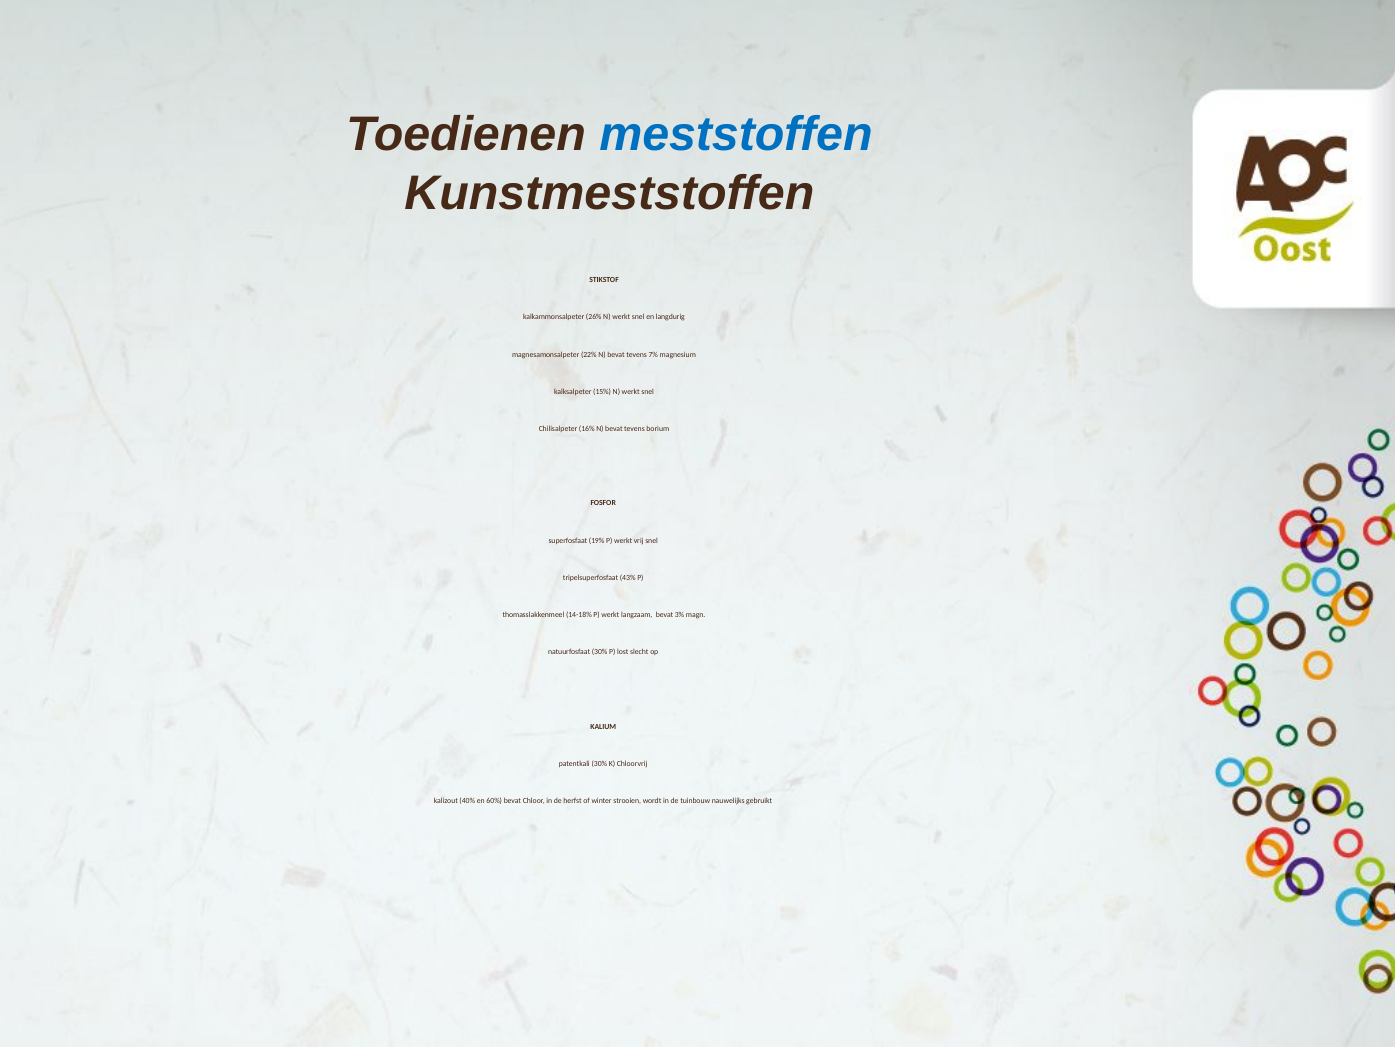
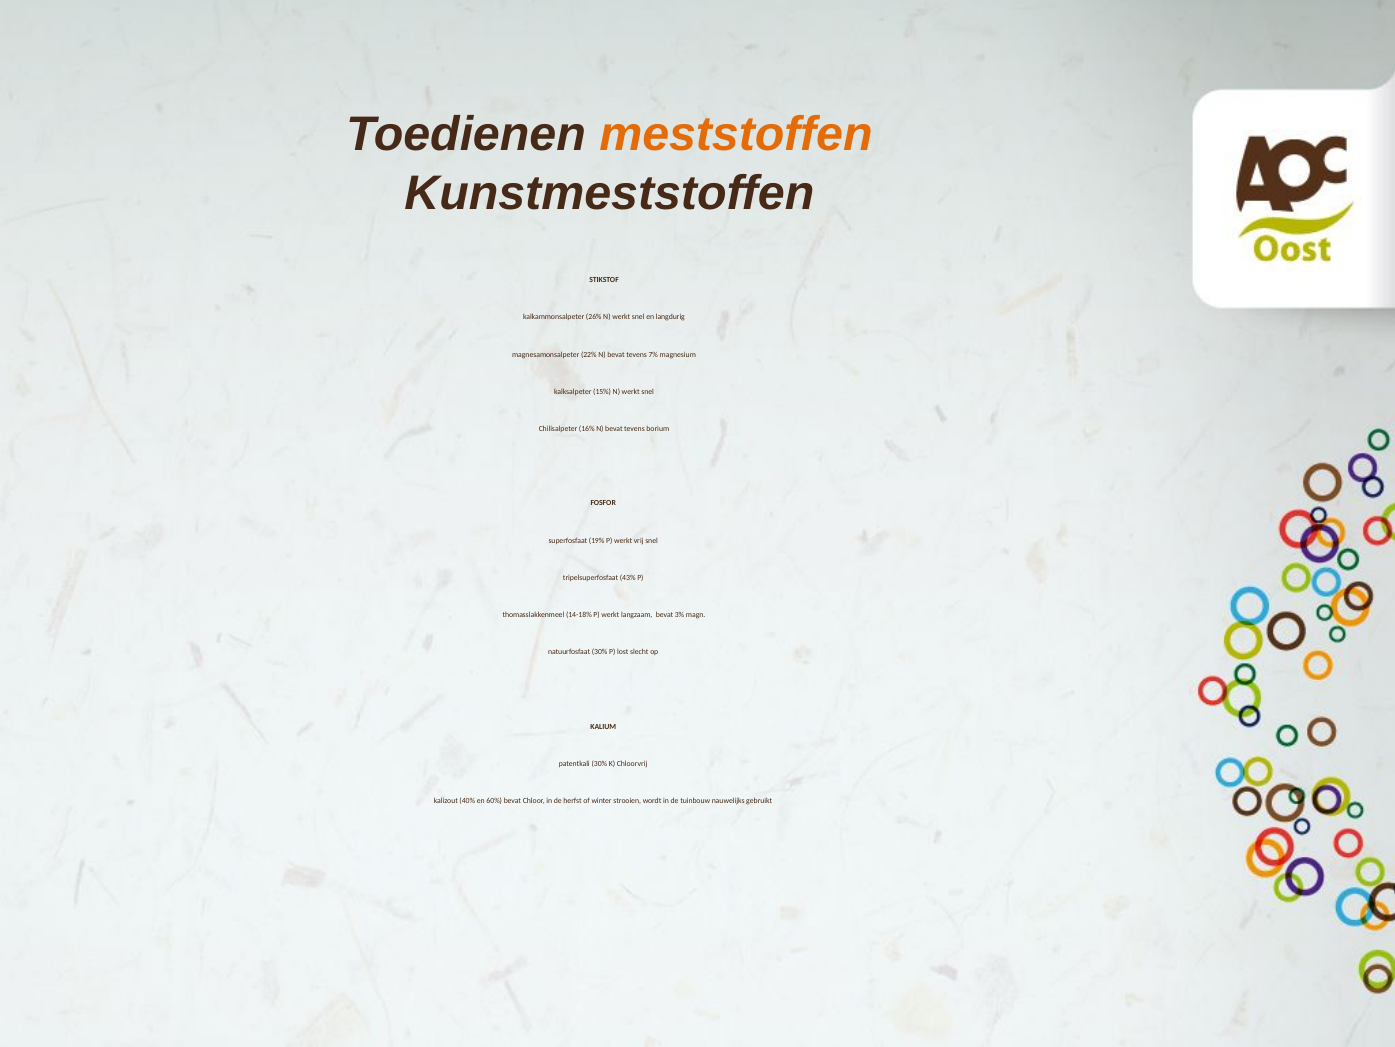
meststoffen colour: blue -> orange
